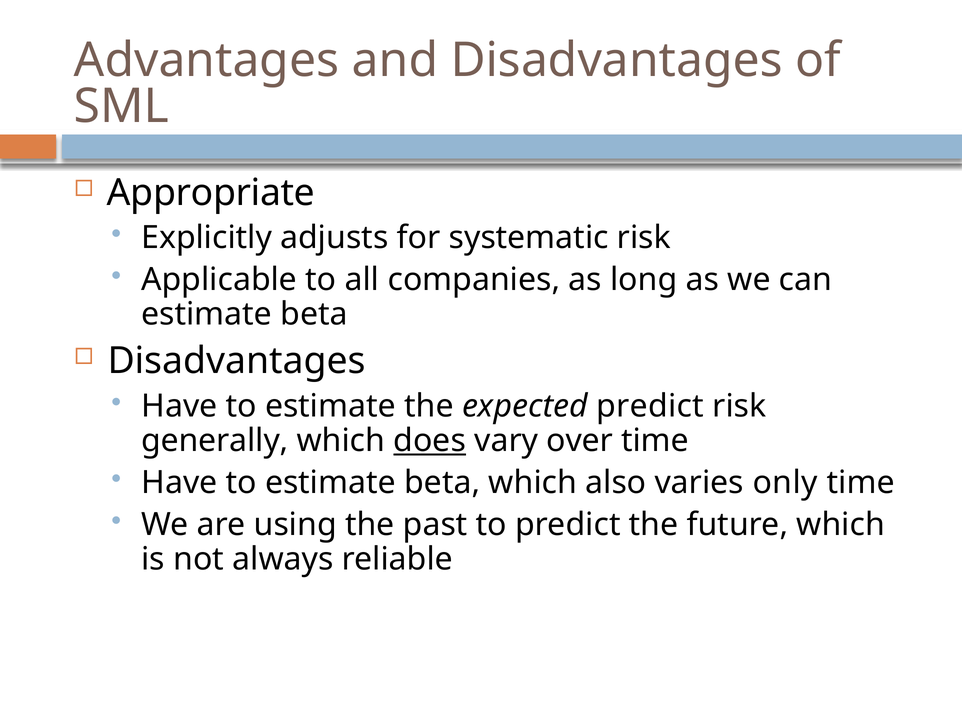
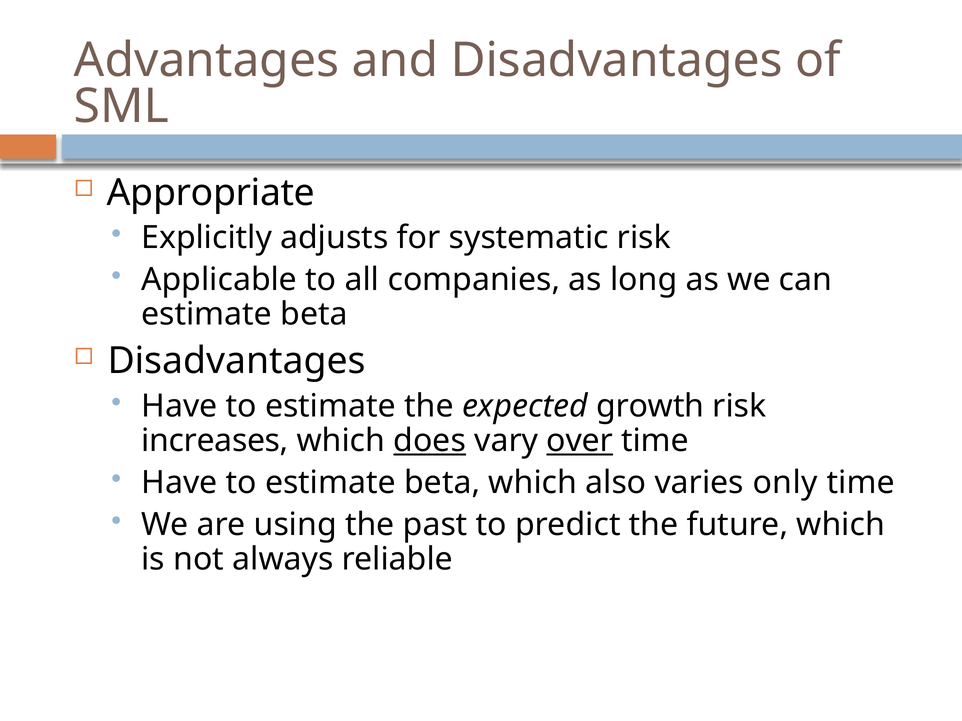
expected predict: predict -> growth
generally: generally -> increases
over underline: none -> present
